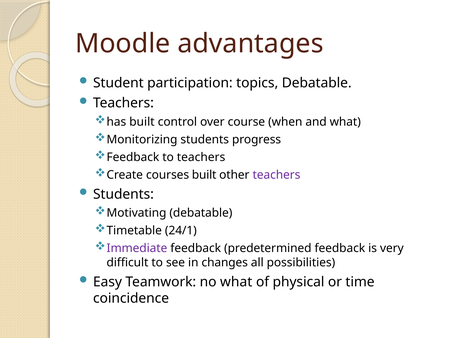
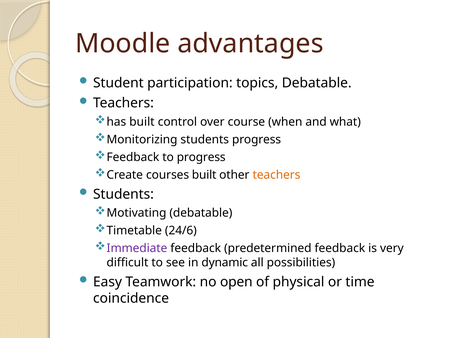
to teachers: teachers -> progress
teachers at (276, 175) colour: purple -> orange
24/1: 24/1 -> 24/6
changes: changes -> dynamic
no what: what -> open
